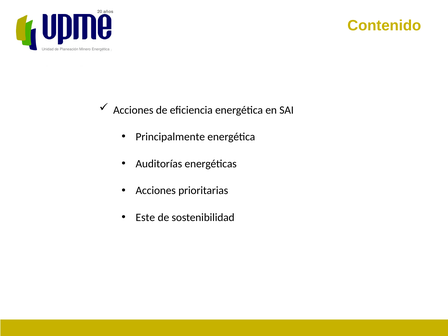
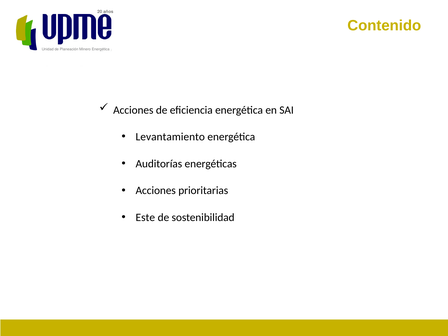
Principalmente: Principalmente -> Levantamiento
